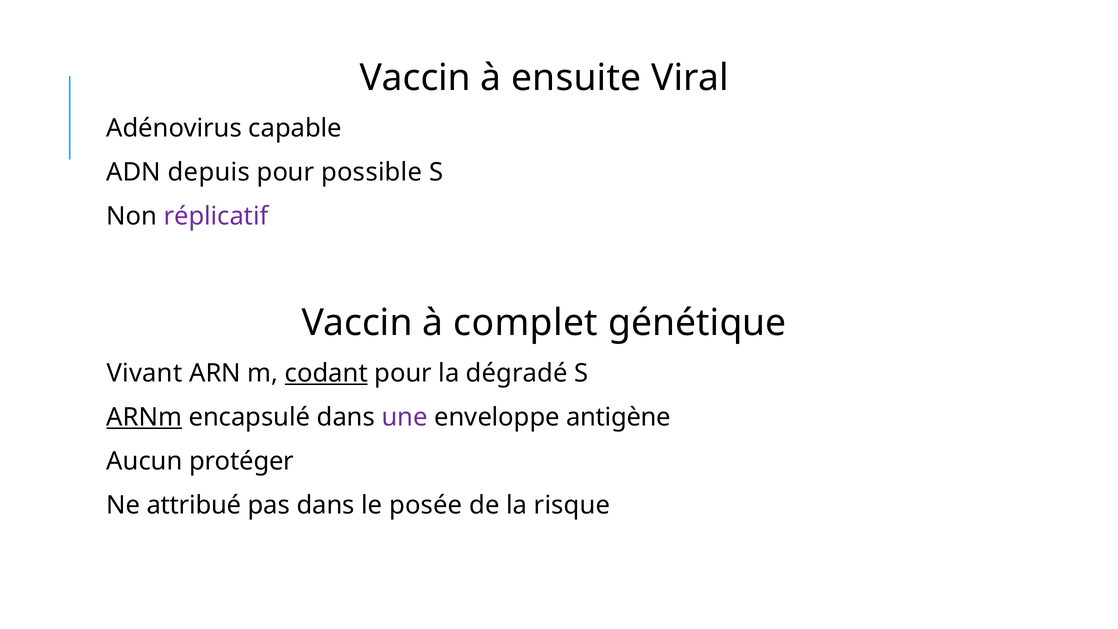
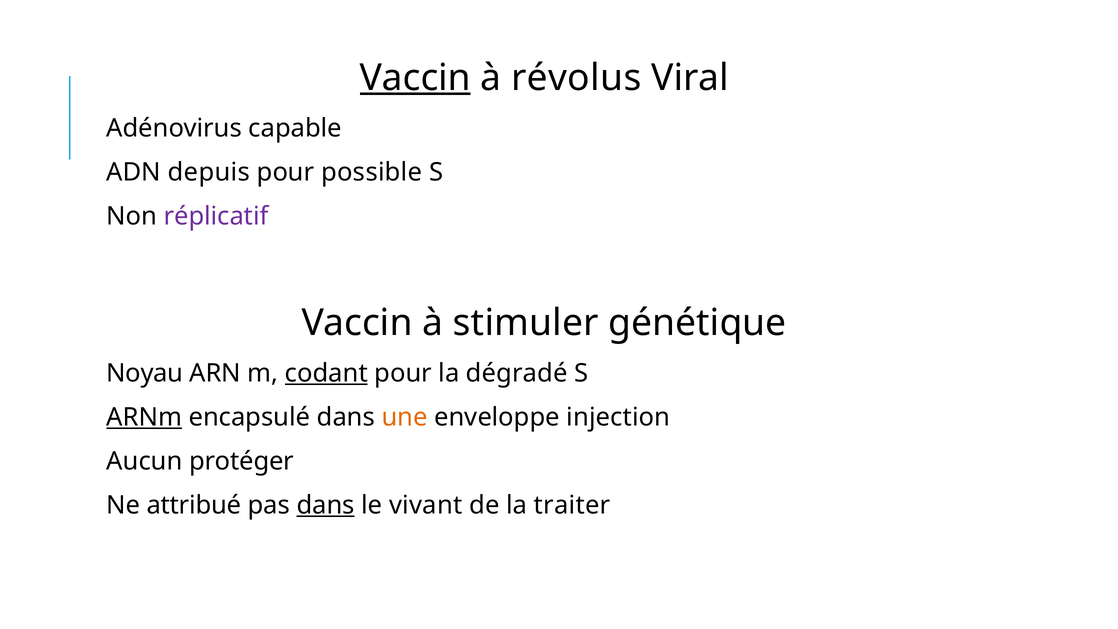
Vaccin at (415, 78) underline: none -> present
ensuite: ensuite -> révolus
complet: complet -> stimuler
Vivant: Vivant -> Noyau
une colour: purple -> orange
antigène: antigène -> injection
dans at (326, 505) underline: none -> present
posée: posée -> vivant
risque: risque -> traiter
